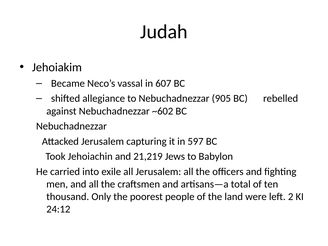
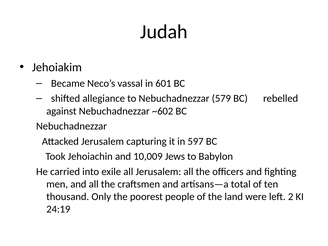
607: 607 -> 601
905: 905 -> 579
21,219: 21,219 -> 10,009
24:12: 24:12 -> 24:19
